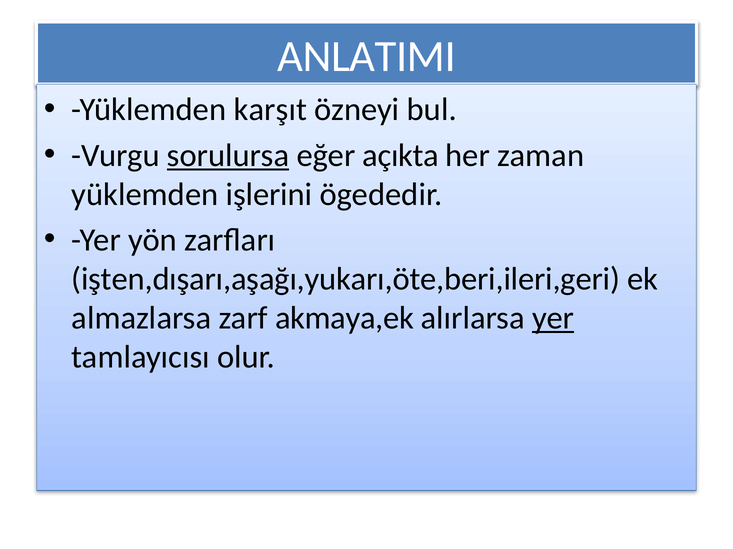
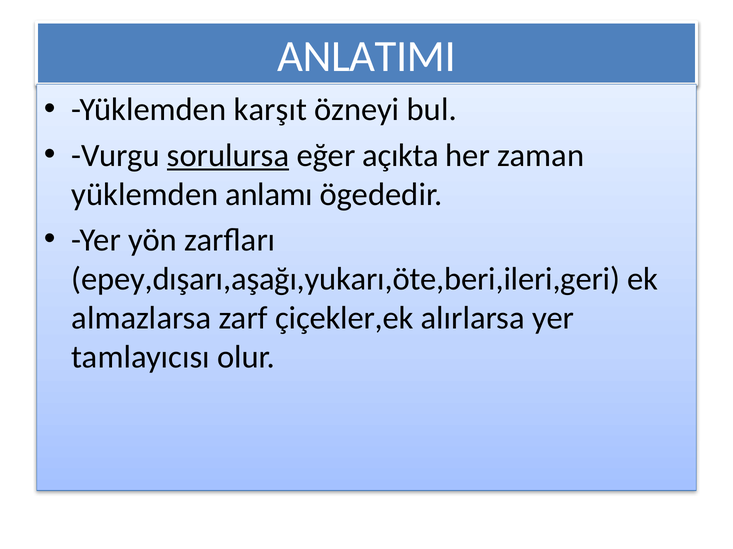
işlerini: işlerini -> anlamı
işten,dışarı,aşağı,yukarı,öte,beri,ileri,geri: işten,dışarı,aşağı,yukarı,öte,beri,ileri,geri -> epey,dışarı,aşağı,yukarı,öte,beri,ileri,geri
akmaya,ek: akmaya,ek -> çiçekler,ek
yer at (553, 318) underline: present -> none
